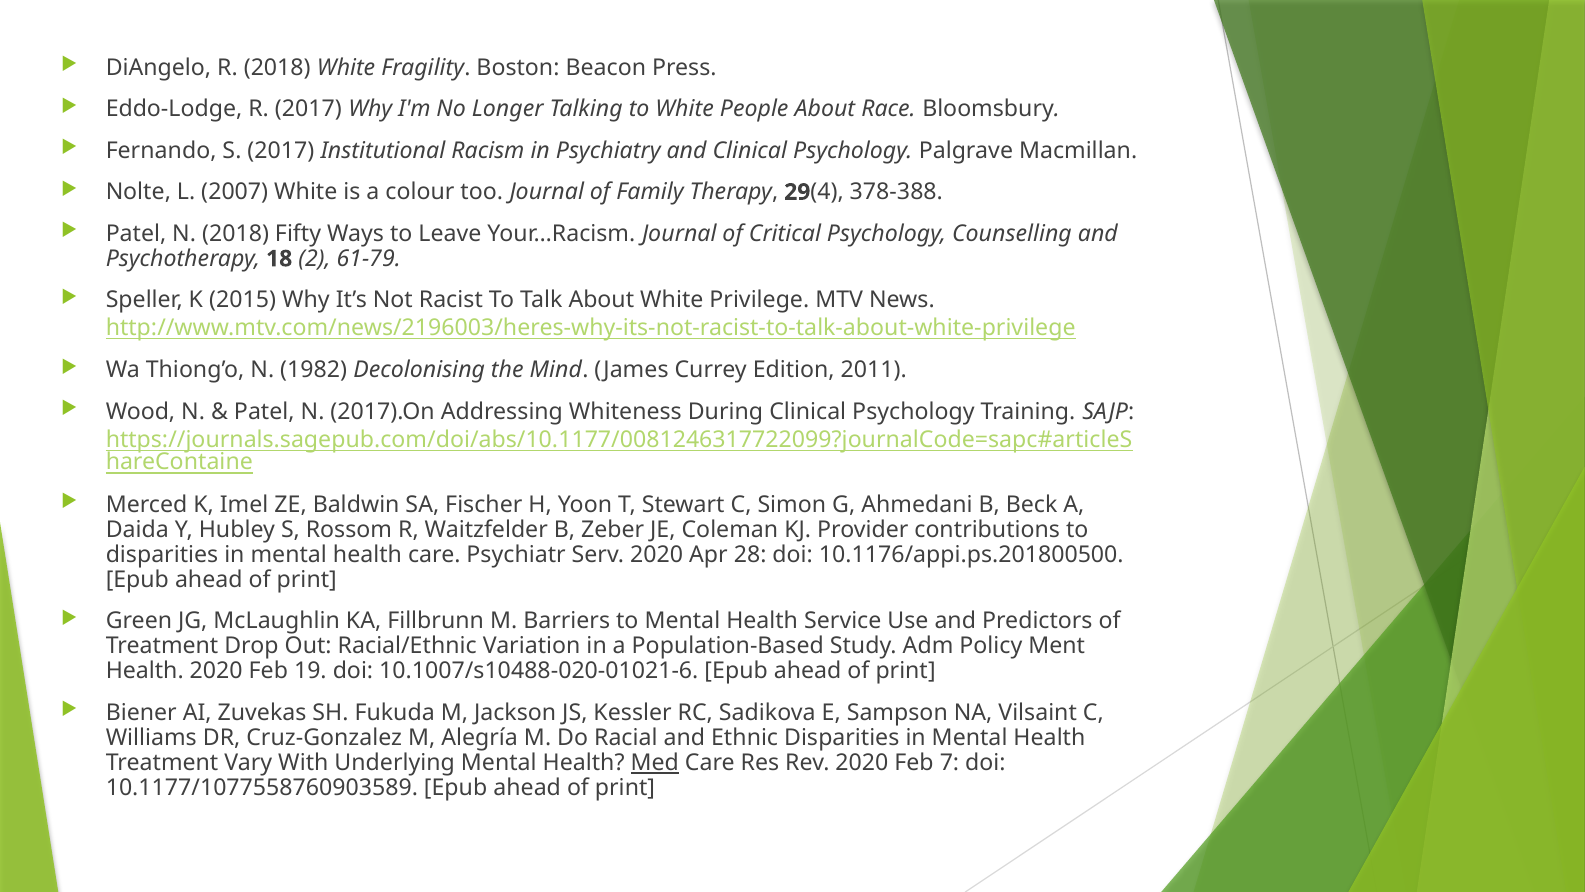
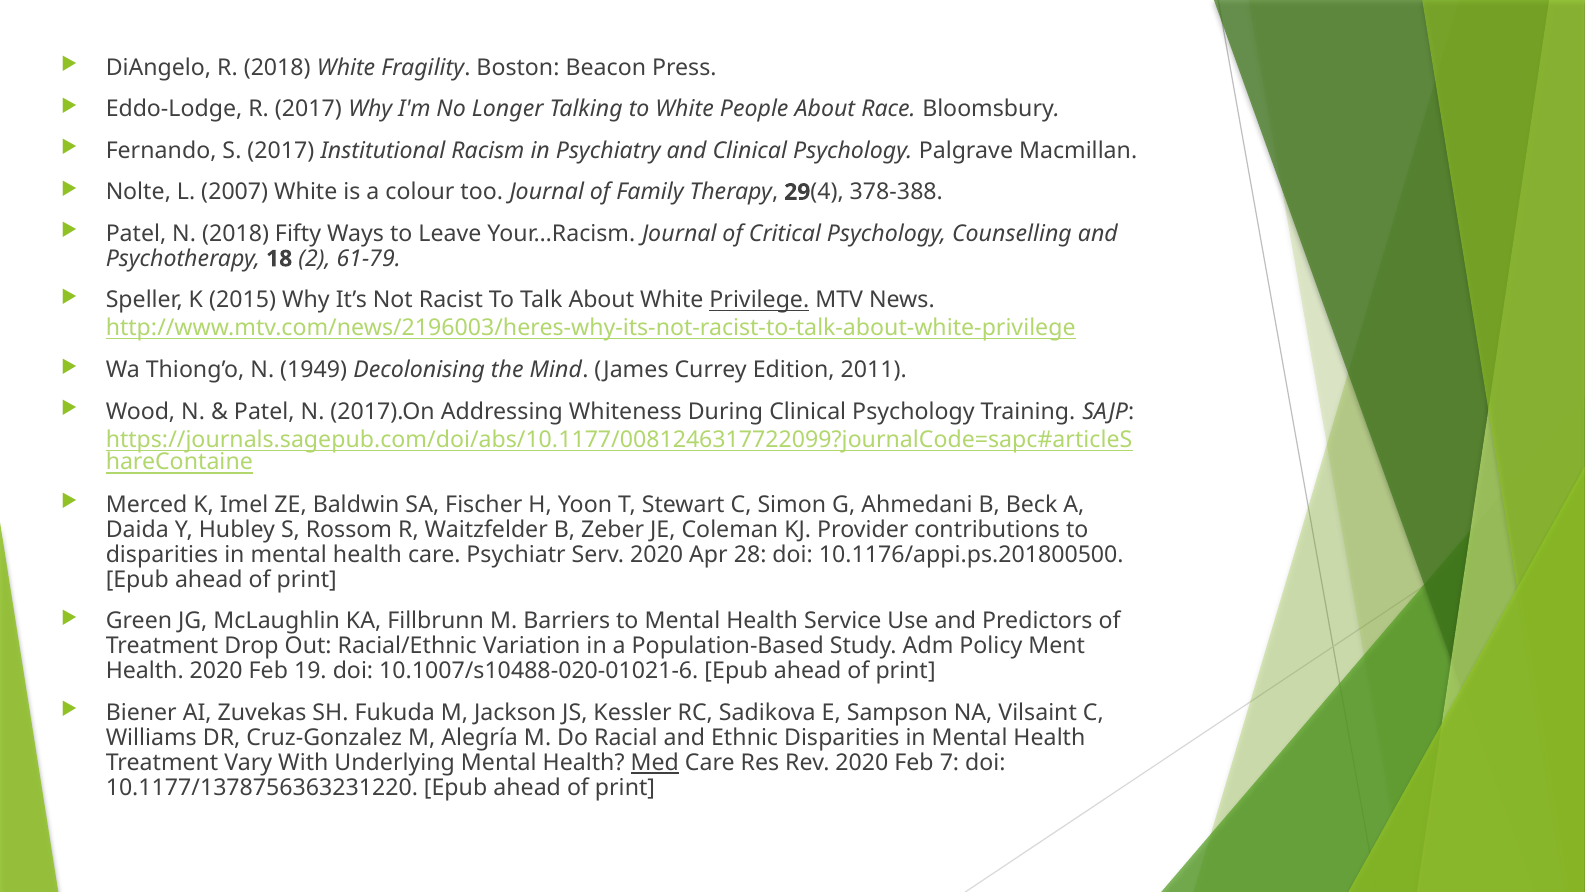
Privilege underline: none -> present
1982: 1982 -> 1949
10.1177/1077558760903589: 10.1177/1077558760903589 -> 10.1177/1378756363231220
